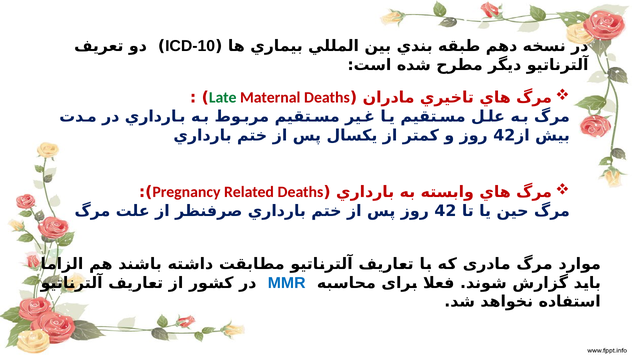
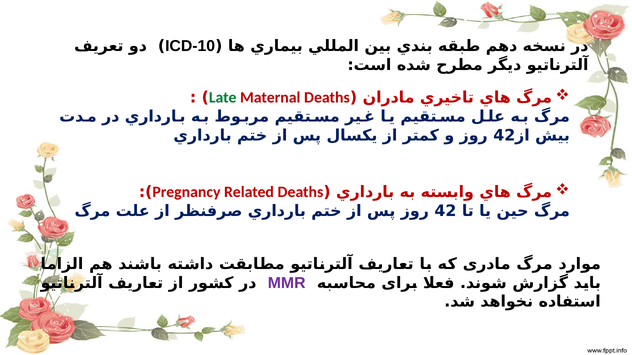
MMR colour: blue -> purple
